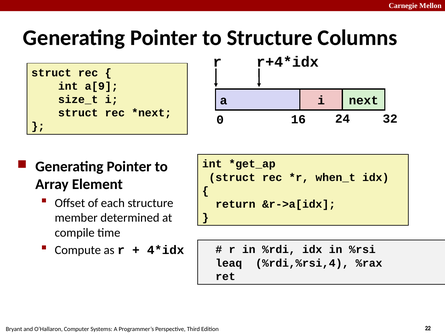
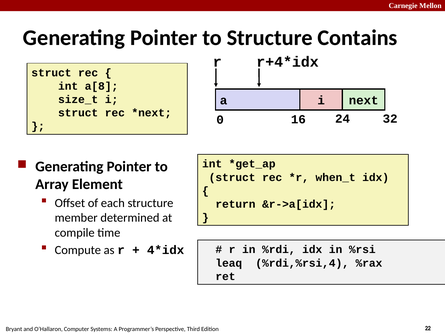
Columns: Columns -> Contains
a[9: a[9 -> a[8
